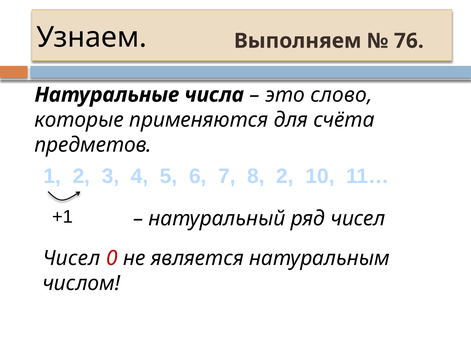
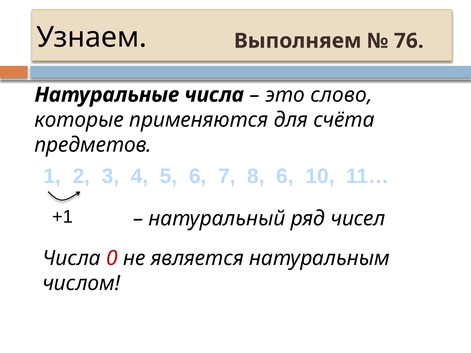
8 2: 2 -> 6
Чисел at (71, 258): Чисел -> Числа
